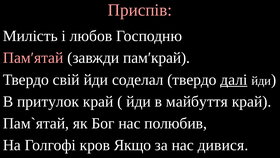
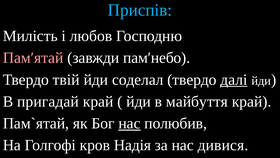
Приспів colour: pink -> light blue
пам′край: пам′край -> пам′небо
свій: свій -> твій
притулок: притулок -> пригадай
нас at (129, 123) underline: none -> present
Якщо: Якщо -> Надія
